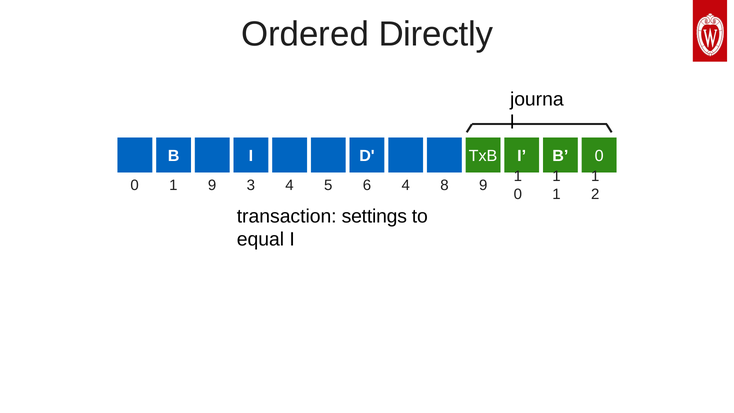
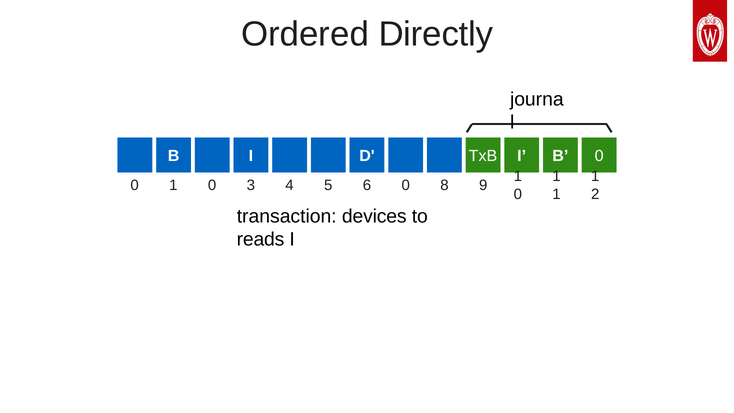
9 at (212, 185): 9 -> 0
4 4: 4 -> 0
settings: settings -> devices
equal: equal -> reads
